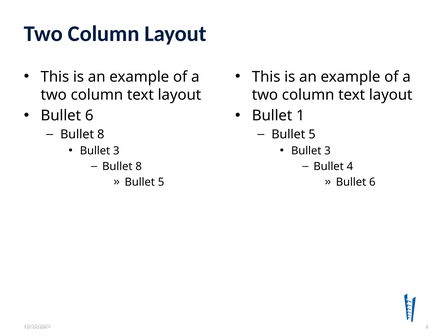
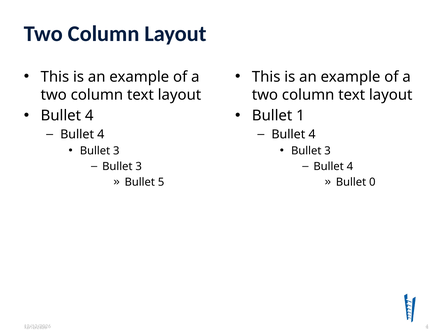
6 at (89, 116): 6 -> 4
8 at (101, 134): 8 -> 4
5 at (312, 134): 5 -> 4
8 at (139, 166): 8 -> 3
6 at (372, 182): 6 -> 0
